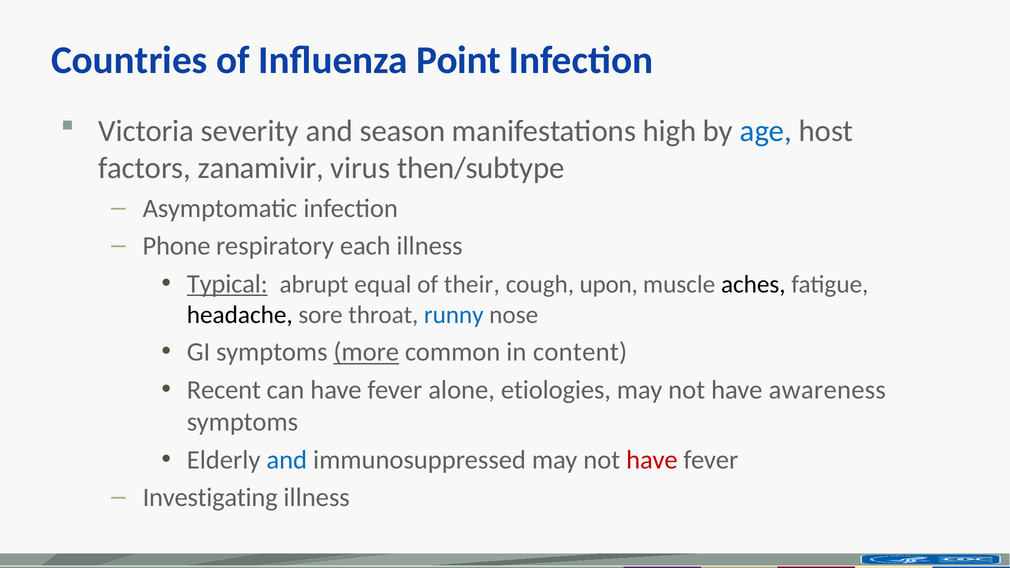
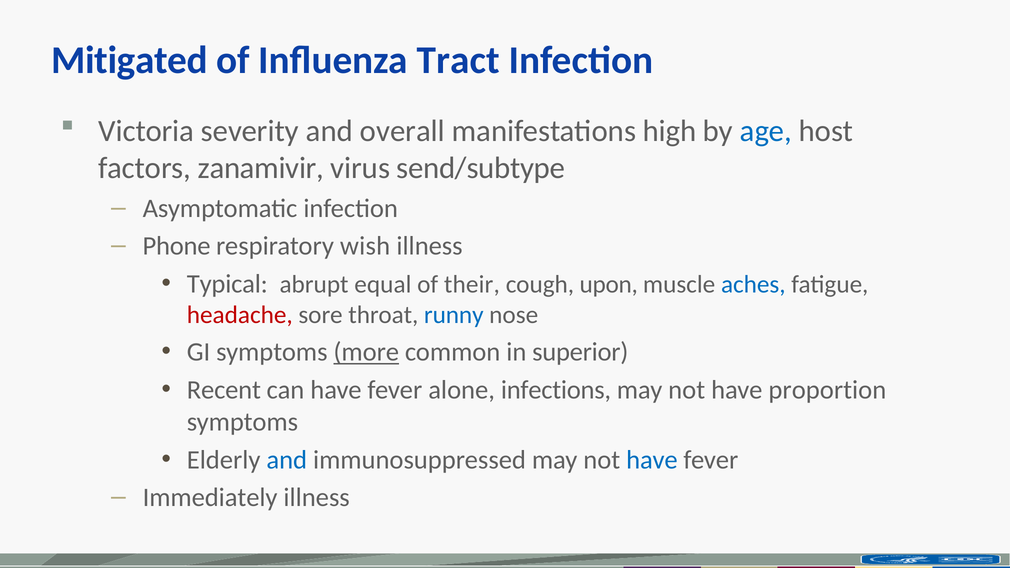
Countries: Countries -> Mitigated
Point: Point -> Tract
season: season -> overall
then/subtype: then/subtype -> send/subtype
each: each -> wish
Typical underline: present -> none
aches colour: black -> blue
headache colour: black -> red
content: content -> superior
etiologies: etiologies -> infections
awareness: awareness -> proportion
have at (652, 460) colour: red -> blue
Investigating: Investigating -> Immediately
